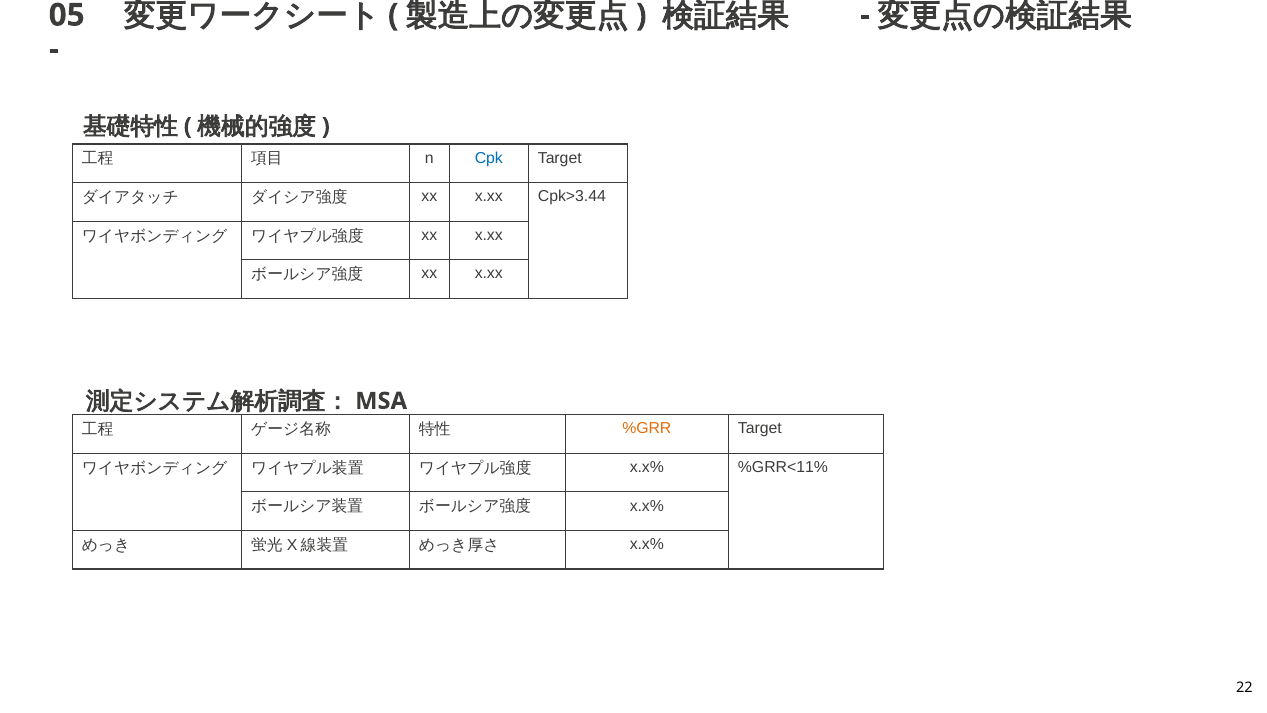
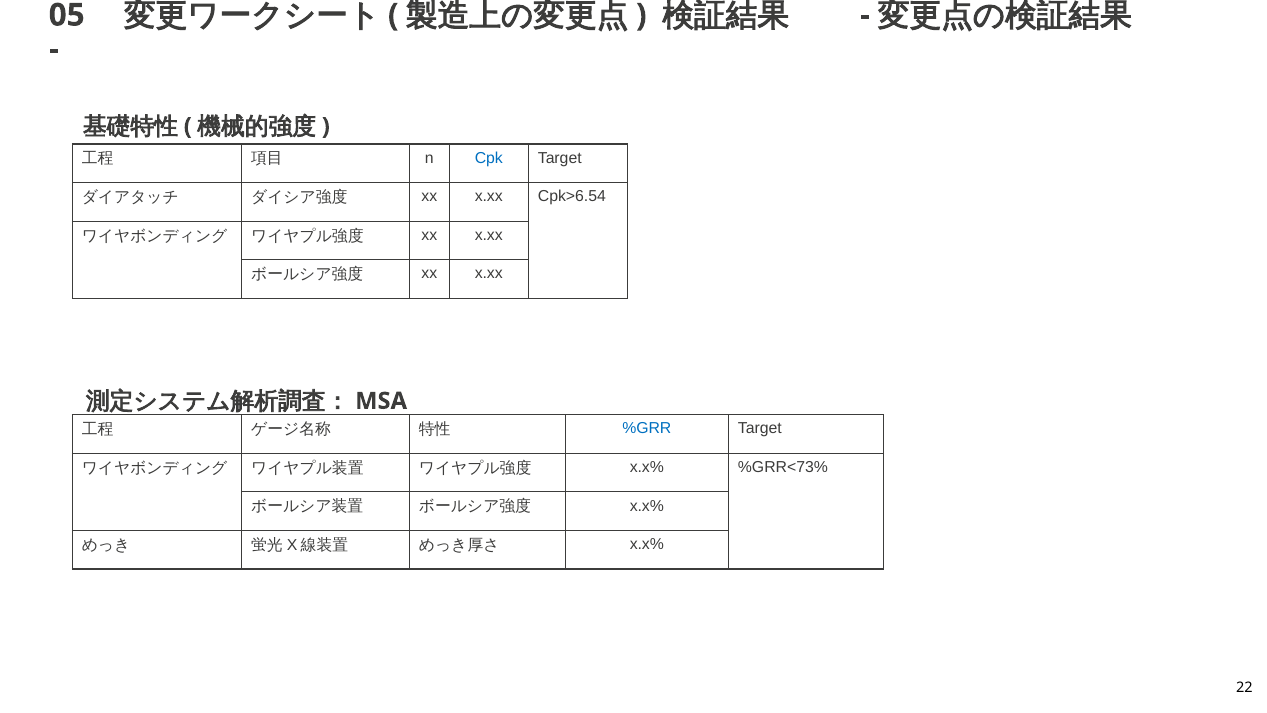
Cpk>3.44: Cpk>3.44 -> Cpk>6.54
%GRR colour: orange -> blue
%GRR<11%: %GRR<11% -> %GRR<73%
